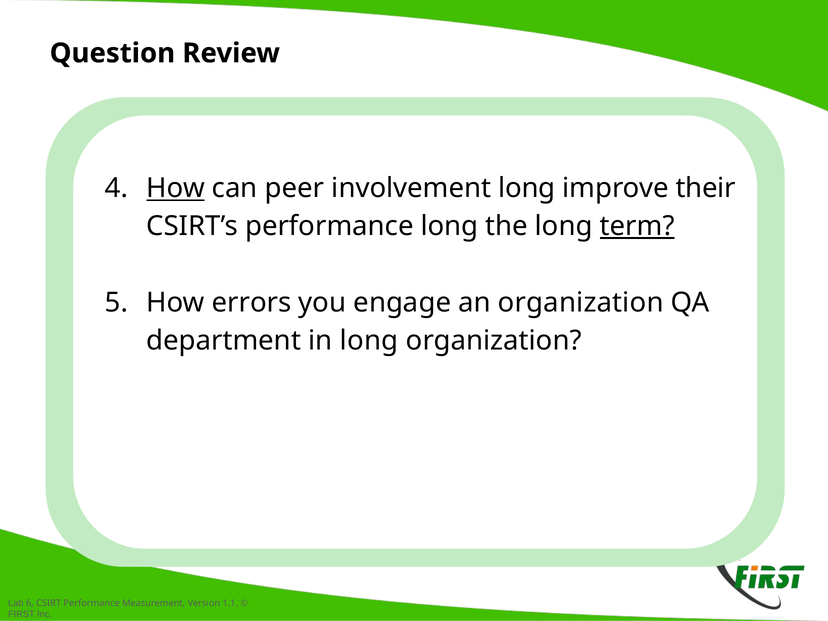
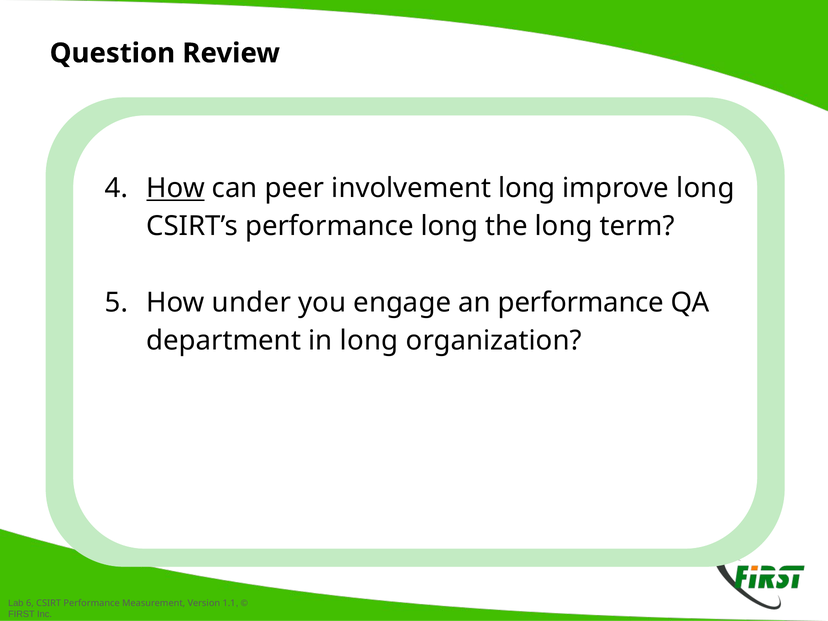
improve their: their -> long
term underline: present -> none
errors: errors -> under
an organization: organization -> performance
